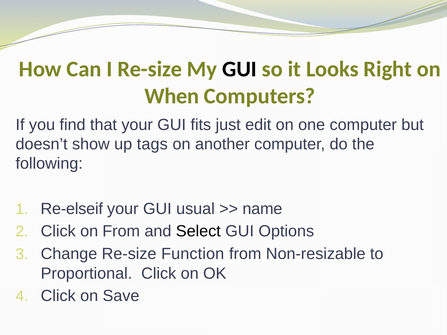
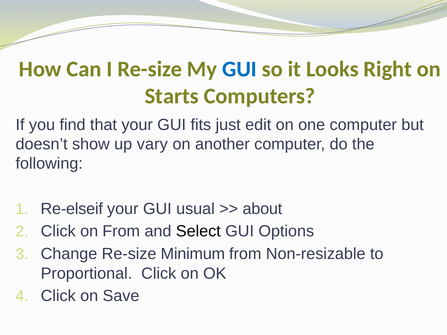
GUI at (239, 69) colour: black -> blue
When: When -> Starts
tags: tags -> vary
name: name -> about
Function: Function -> Minimum
